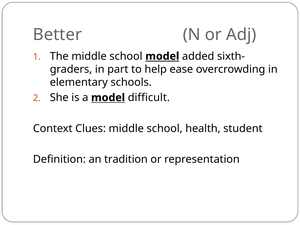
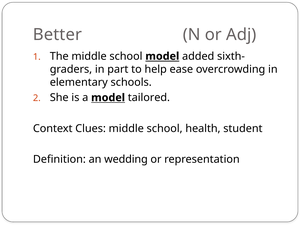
difficult: difficult -> tailored
tradition: tradition -> wedding
